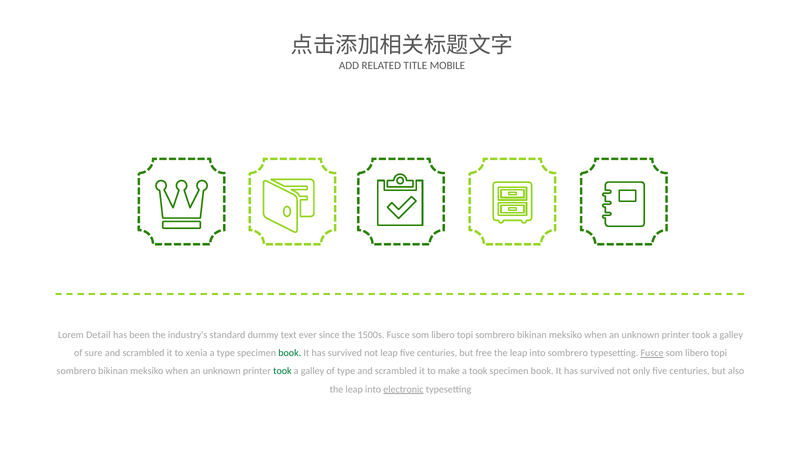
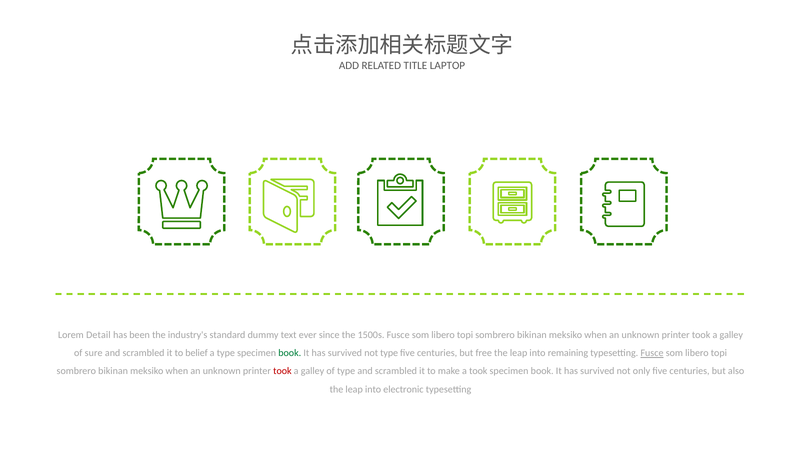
MOBILE: MOBILE -> LAPTOP
xenia: xenia -> belief
not leap: leap -> type
into sombrero: sombrero -> remaining
took at (282, 371) colour: green -> red
electronic underline: present -> none
